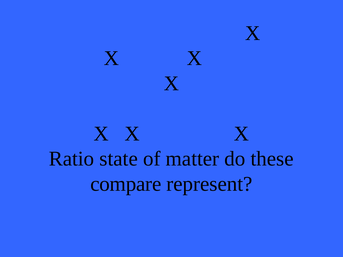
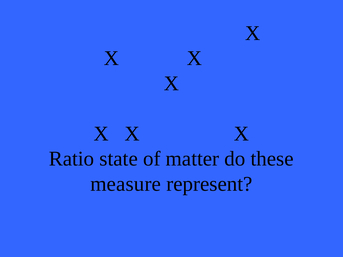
compare: compare -> measure
